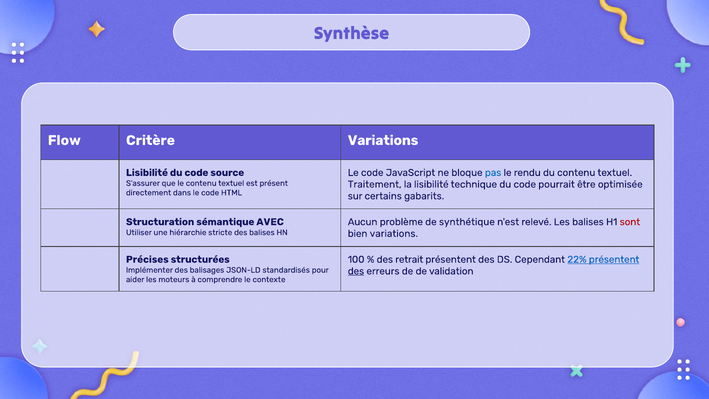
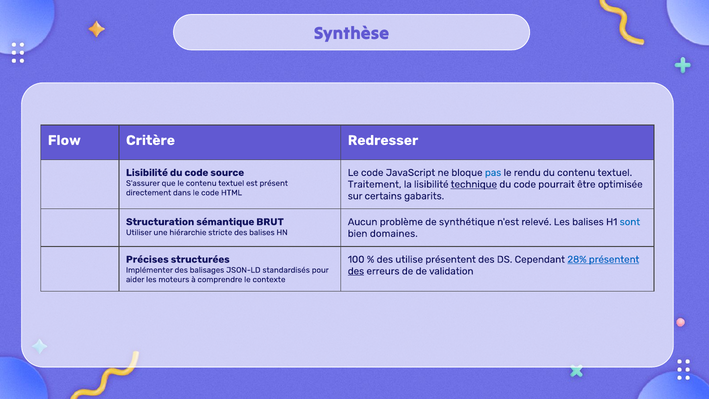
Critère Variations: Variations -> Redresser
technique underline: none -> present
AVEC: AVEC -> BRUT
sont colour: red -> blue
bien variations: variations -> domaines
retrait: retrait -> utilise
22%: 22% -> 28%
